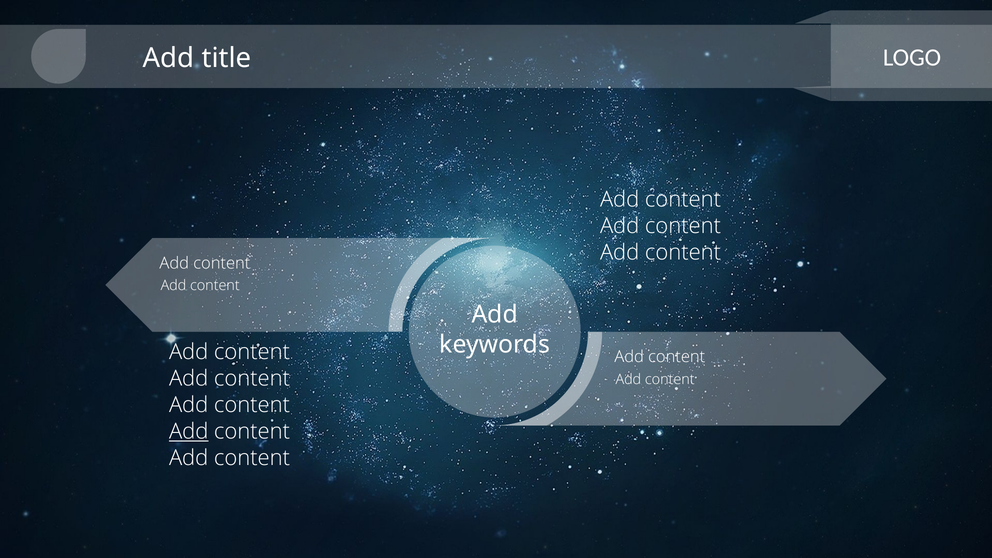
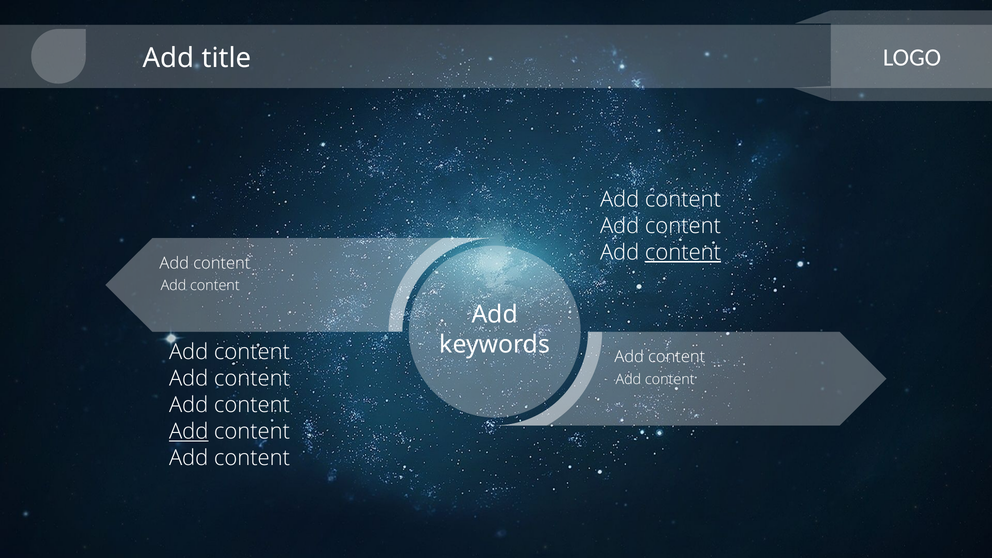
content at (683, 252) underline: none -> present
